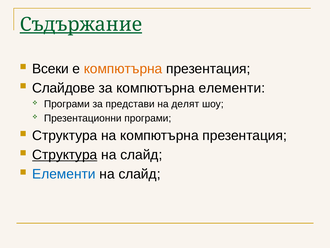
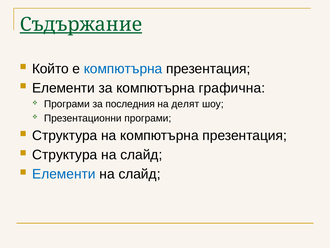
Всеки: Всеки -> Който
компютърна at (123, 69) colour: orange -> blue
Слайдове at (64, 88): Слайдове -> Елементи
компютърна елементи: елементи -> графична
представи: представи -> последния
Структура at (65, 155) underline: present -> none
